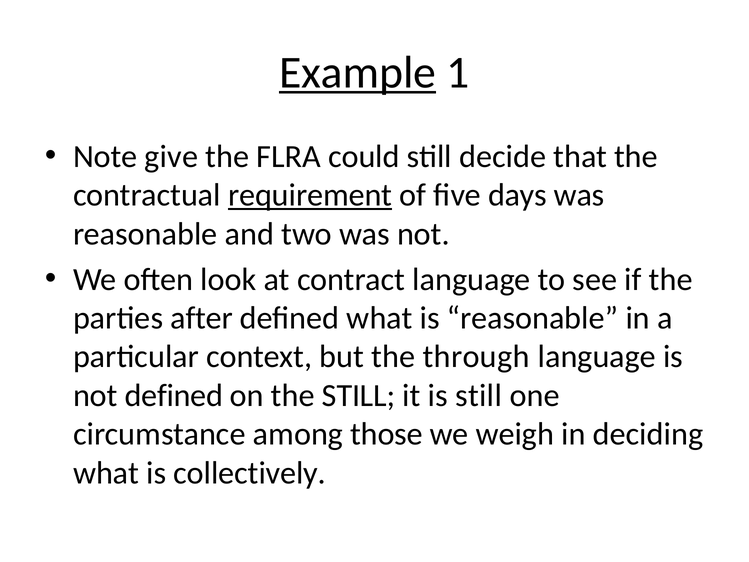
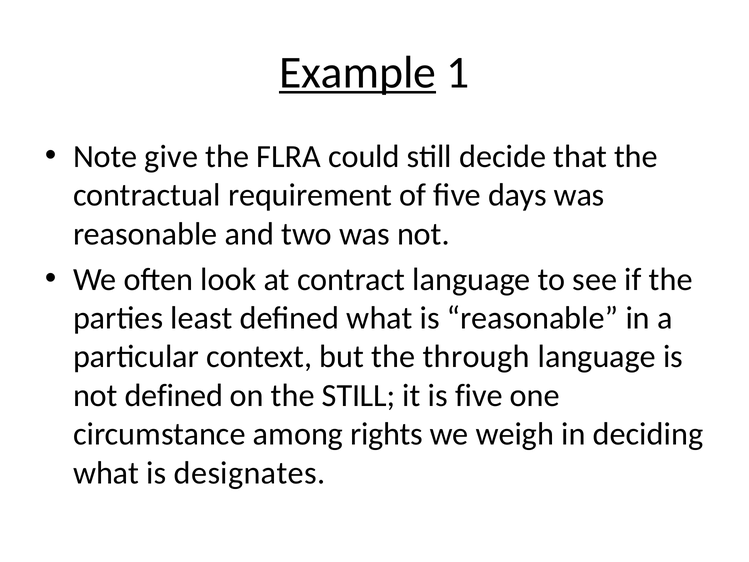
requirement underline: present -> none
after: after -> least
is still: still -> five
those: those -> rights
collectively: collectively -> designates
